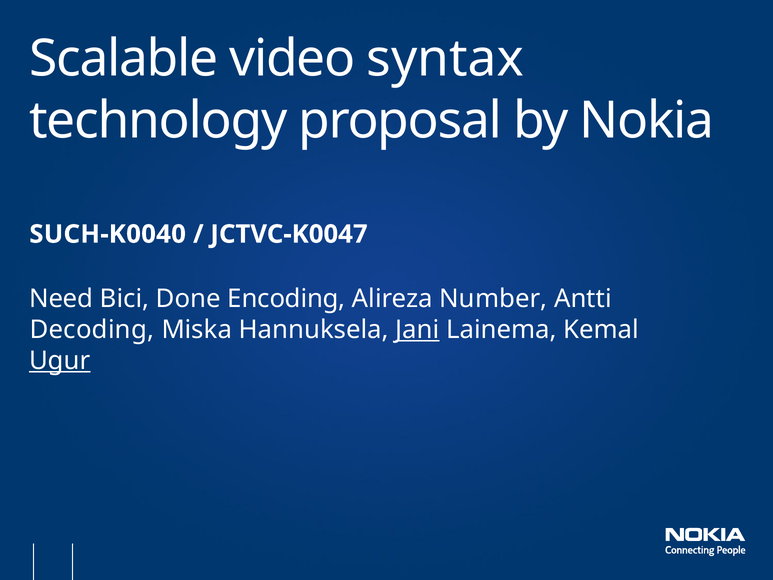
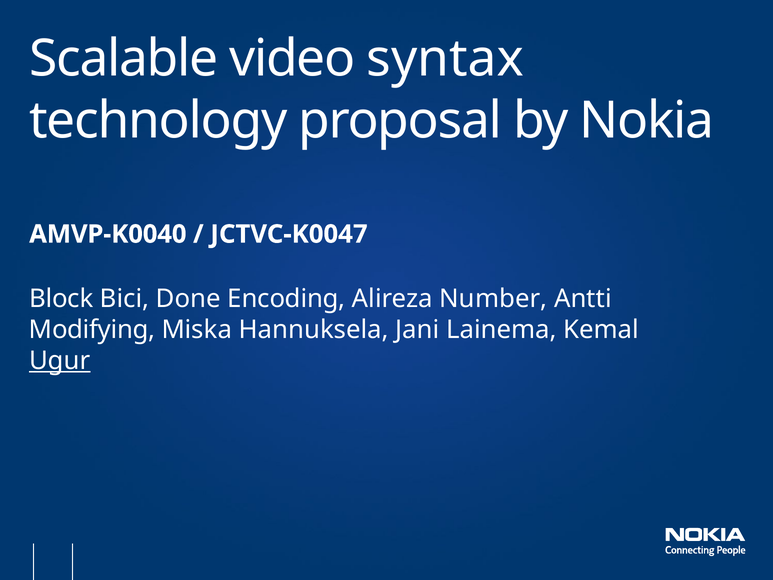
SUCH-K0040: SUCH-K0040 -> AMVP-K0040
Need: Need -> Block
Decoding: Decoding -> Modifying
Jani underline: present -> none
